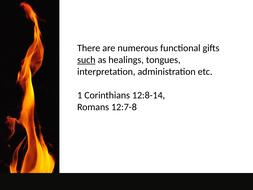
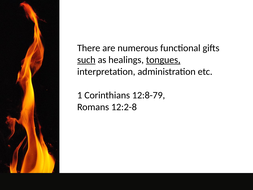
tongues underline: none -> present
12:8-14: 12:8-14 -> 12:8-79
12:7-8: 12:7-8 -> 12:2-8
